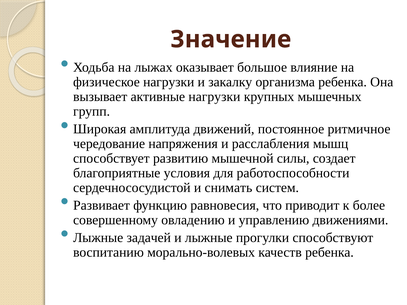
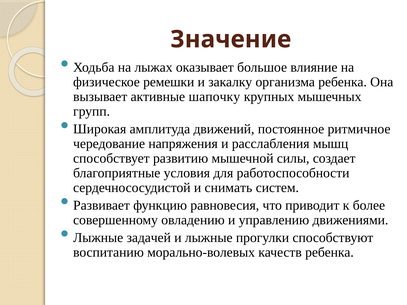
физическое нагрузки: нагрузки -> ремешки
активные нагрузки: нагрузки -> шапочку
